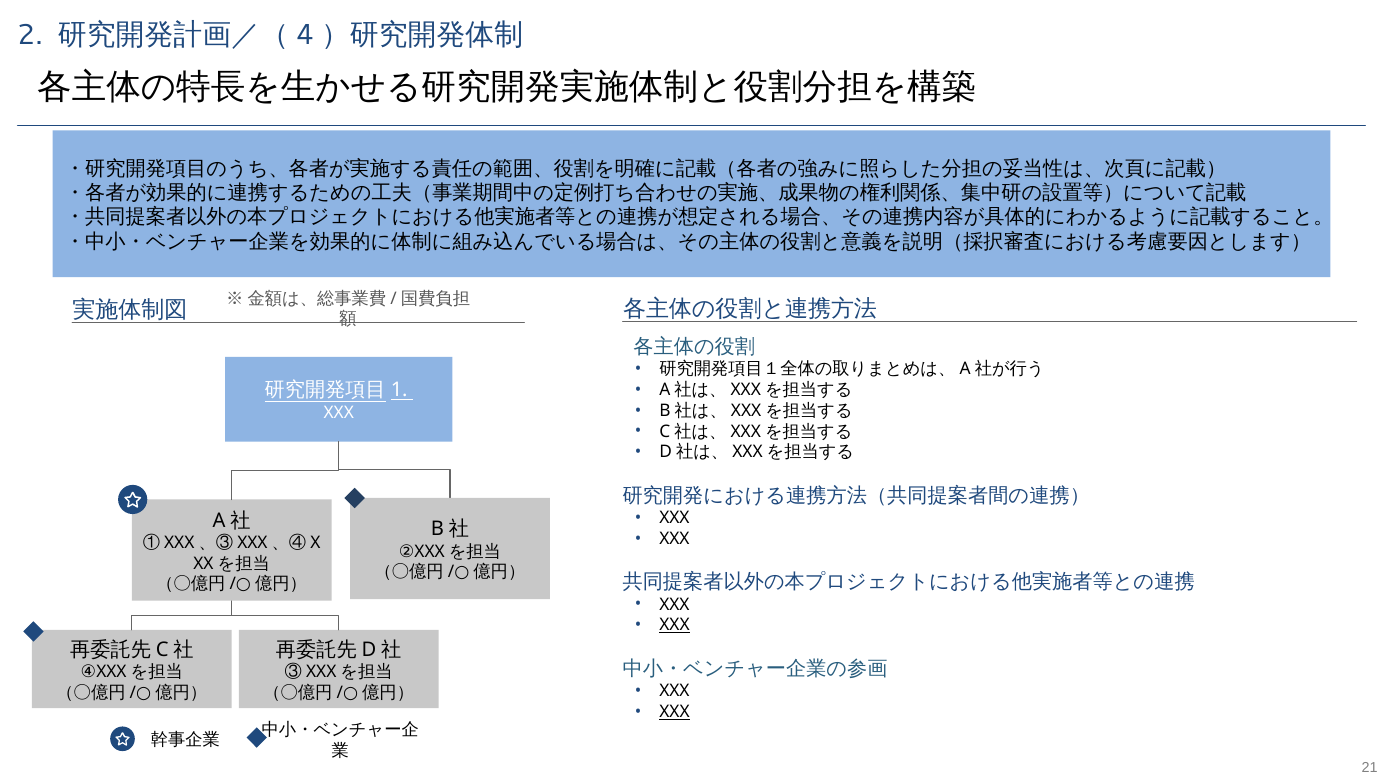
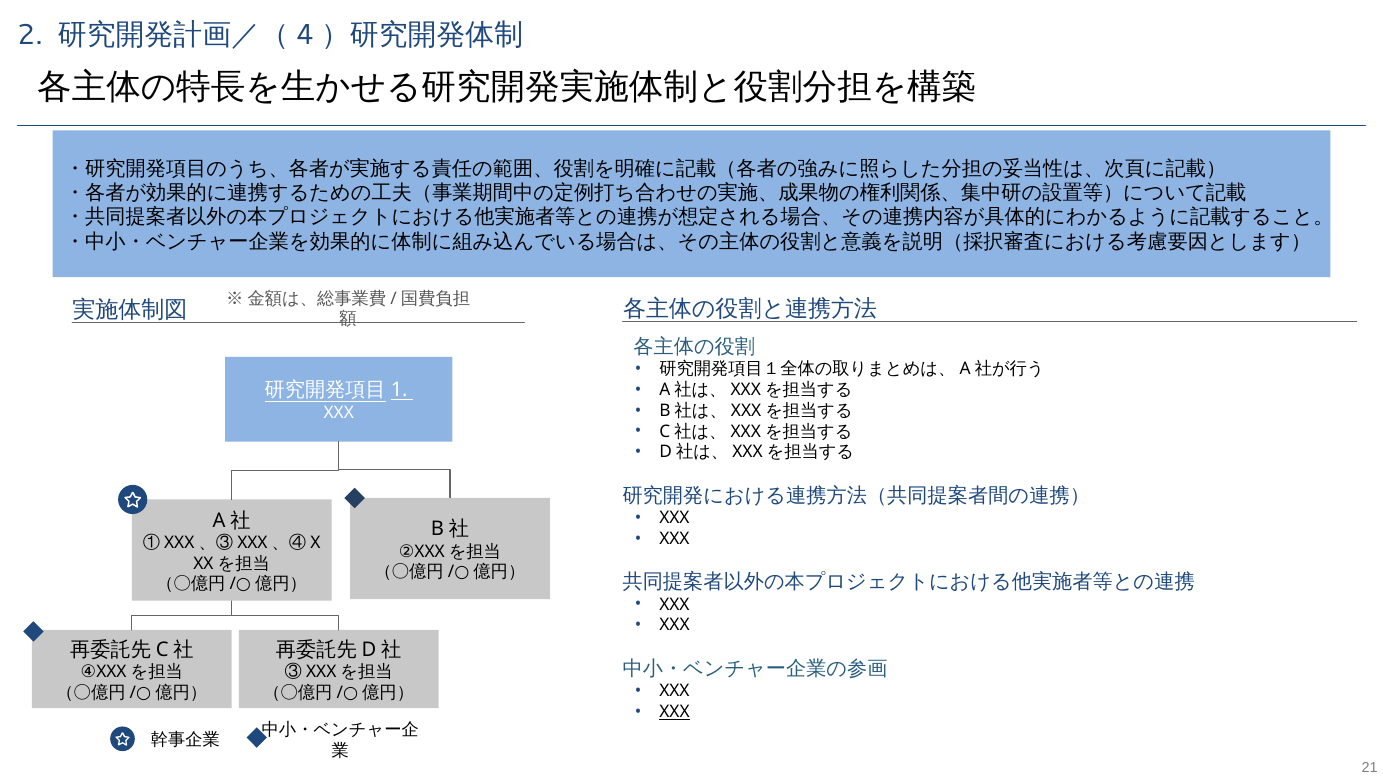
XXX at (674, 625) underline: present -> none
